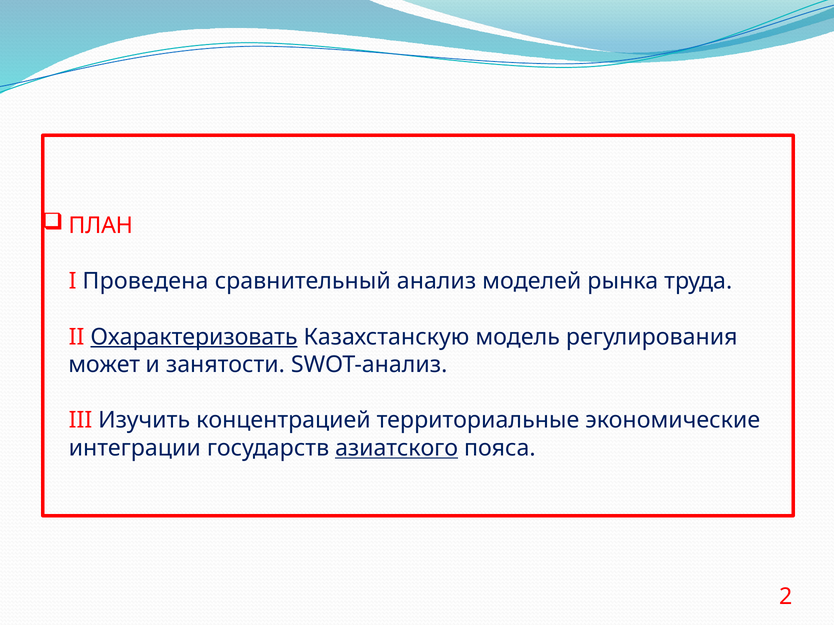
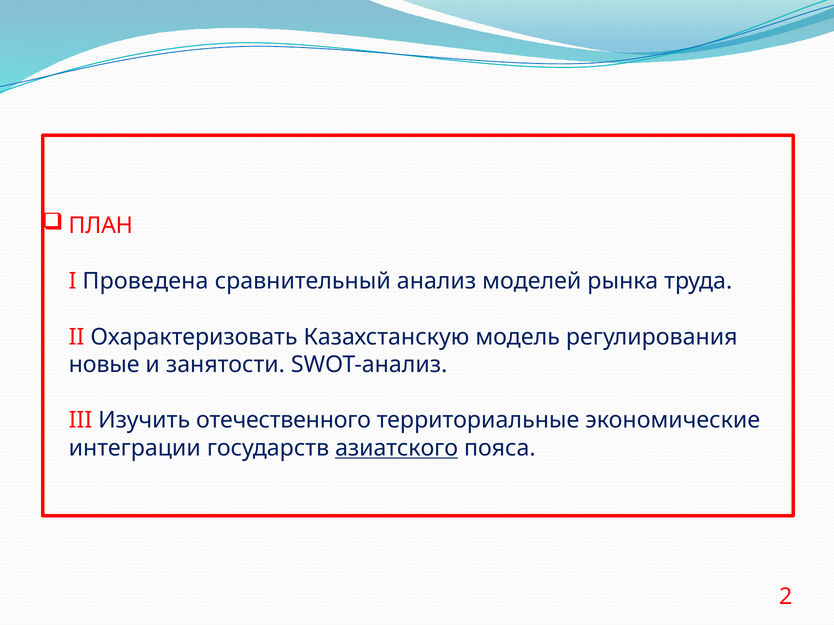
Охарактеризовать underline: present -> none
может: может -> новые
концентрацией: концентрацией -> отечественного
